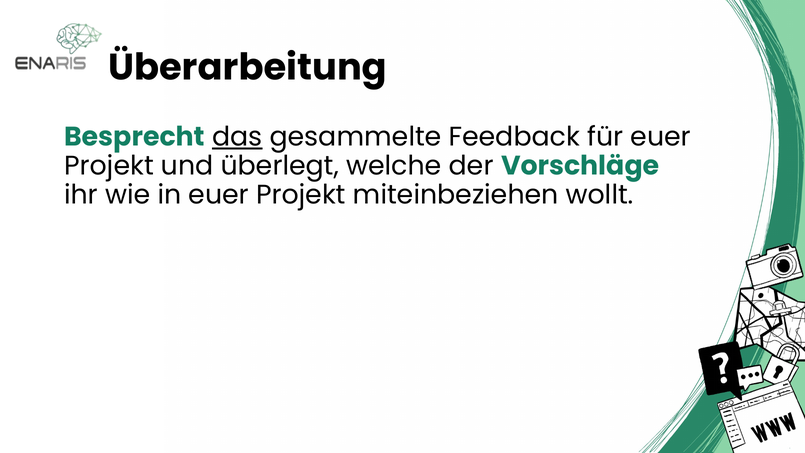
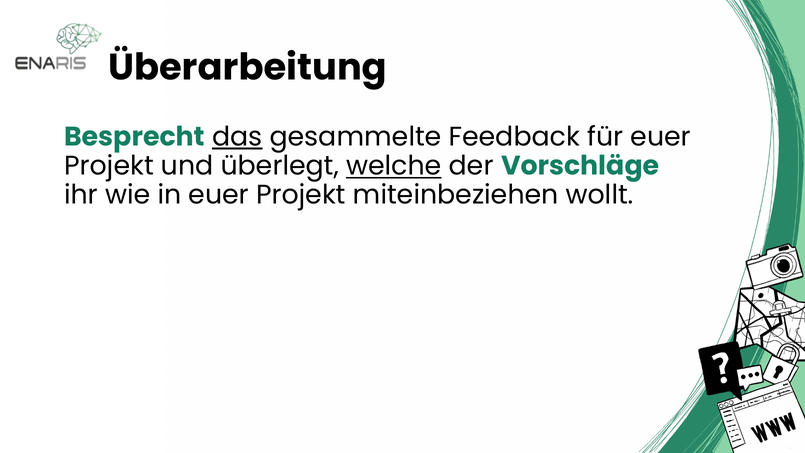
welche underline: none -> present
